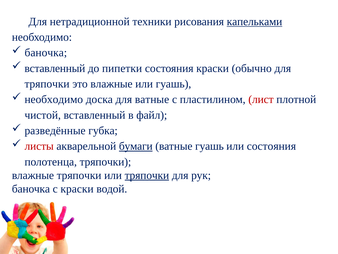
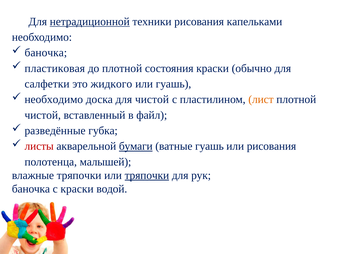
нетрадиционной underline: none -> present
капельками underline: present -> none
вставленный at (55, 68): вставленный -> пластиковая
до пипетки: пипетки -> плотной
тряпочки at (47, 84): тряпочки -> салфетки
это влажные: влажные -> жидкого
для ватные: ватные -> чистой
лист colour: red -> orange
или состояния: состояния -> рисования
полотенца тряпочки: тряпочки -> малышей
